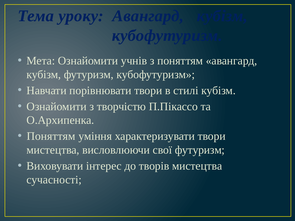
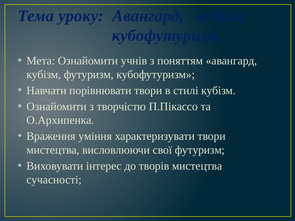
Поняттям at (51, 136): Поняттям -> Враження
